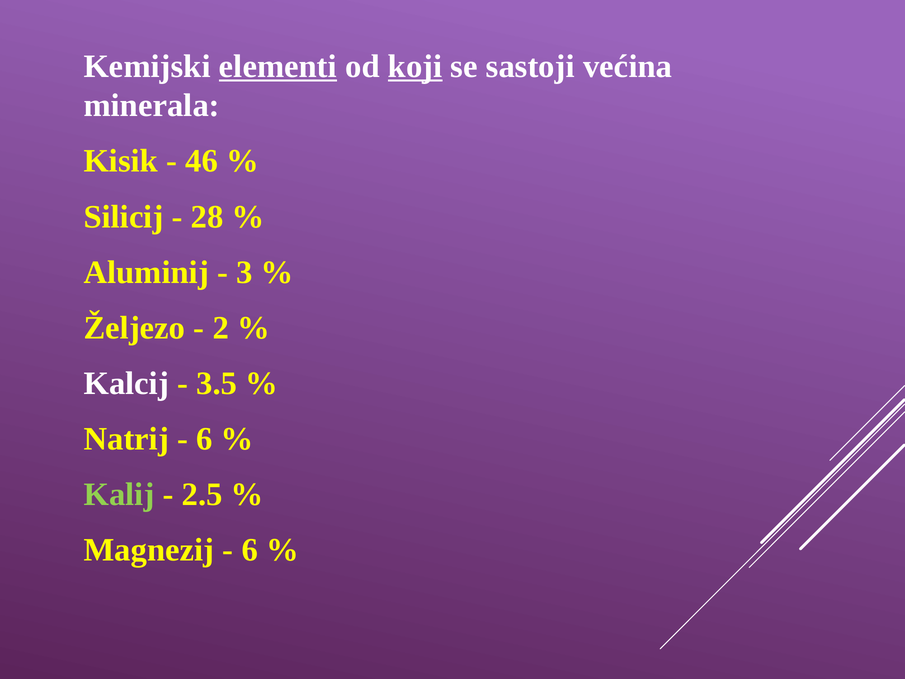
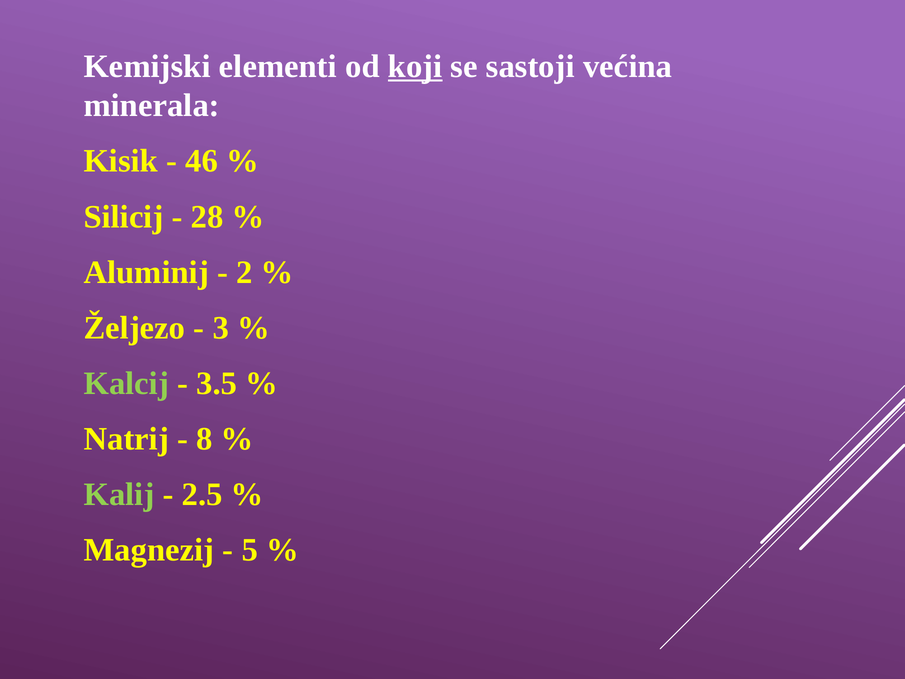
elementi underline: present -> none
3: 3 -> 2
2: 2 -> 3
Kalcij colour: white -> light green
6 at (204, 439): 6 -> 8
6 at (250, 550): 6 -> 5
